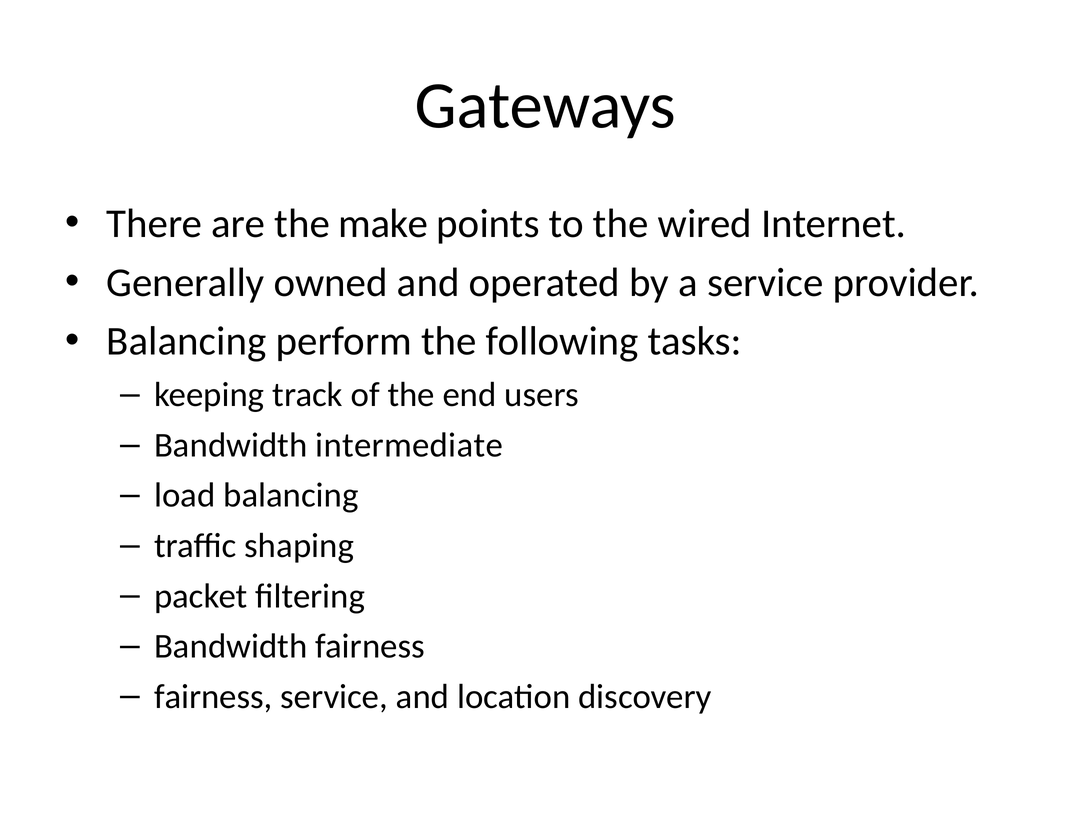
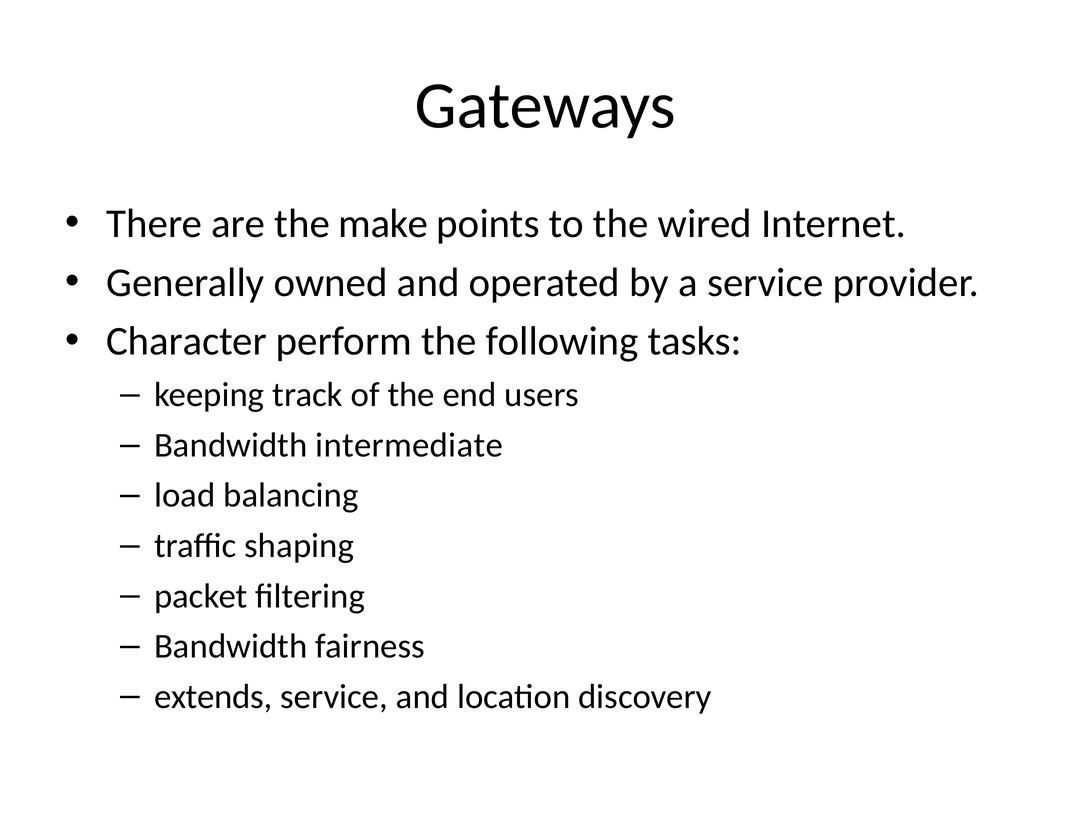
Balancing at (186, 341): Balancing -> Character
fairness at (213, 697): fairness -> extends
